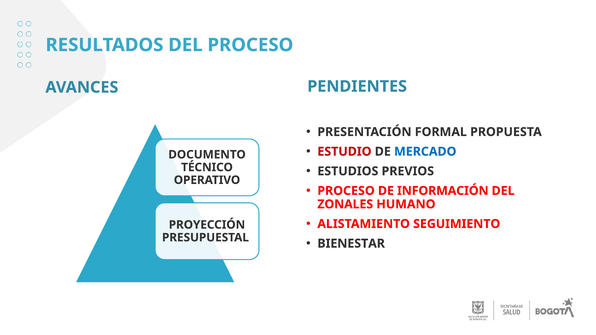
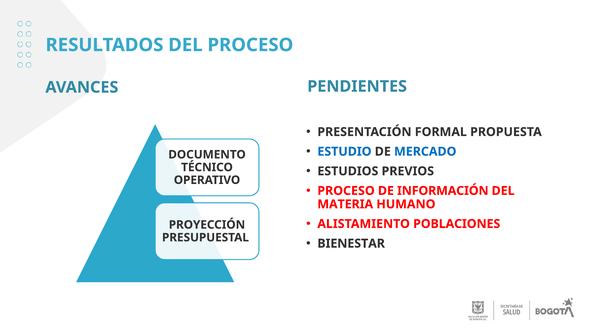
ESTUDIO colour: red -> blue
ZONALES: ZONALES -> MATERIA
SEGUIMIENTO: SEGUIMIENTO -> POBLACIONES
